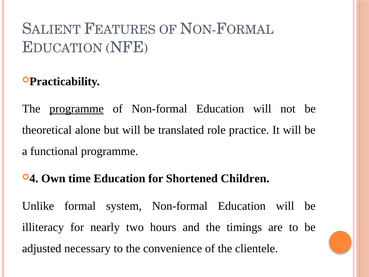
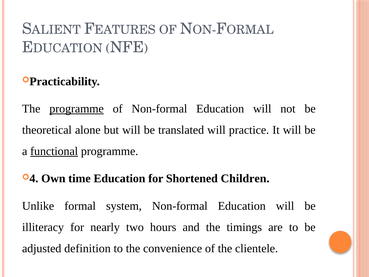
translated role: role -> will
functional underline: none -> present
necessary: necessary -> definition
